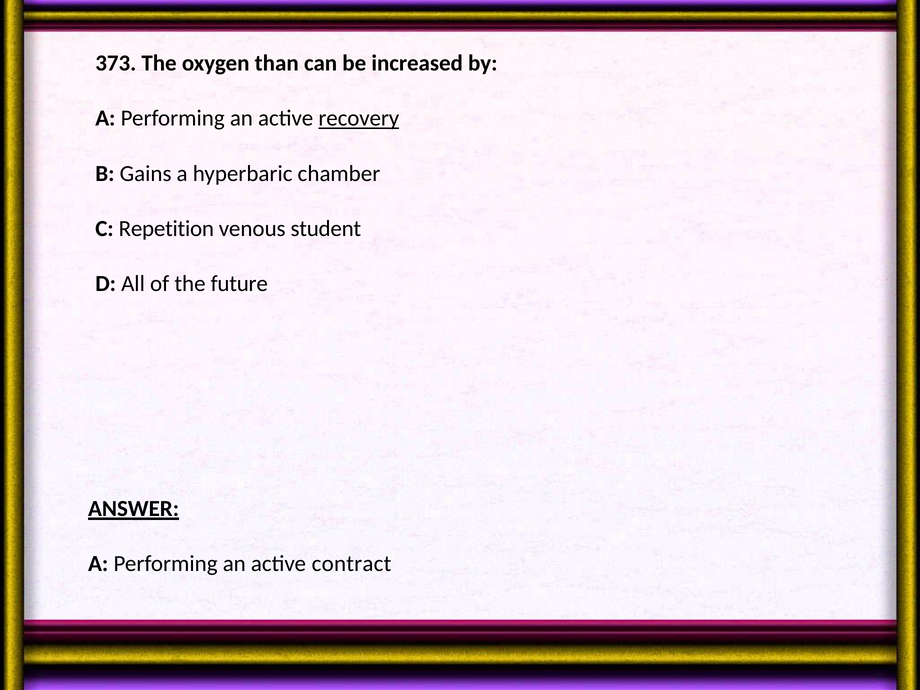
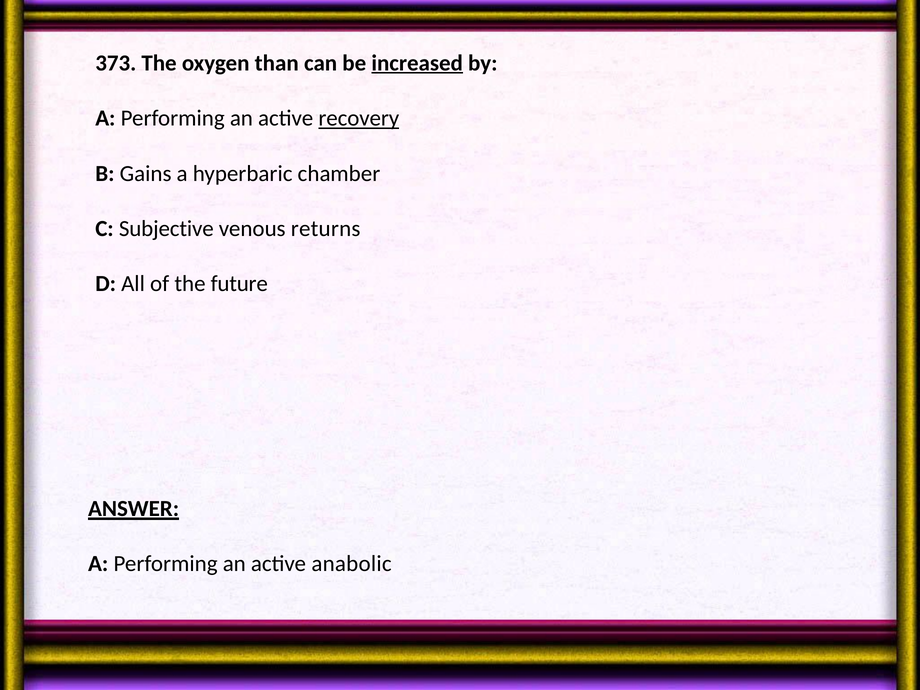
increased underline: none -> present
Repetition: Repetition -> Subjective
student: student -> returns
contract: contract -> anabolic
